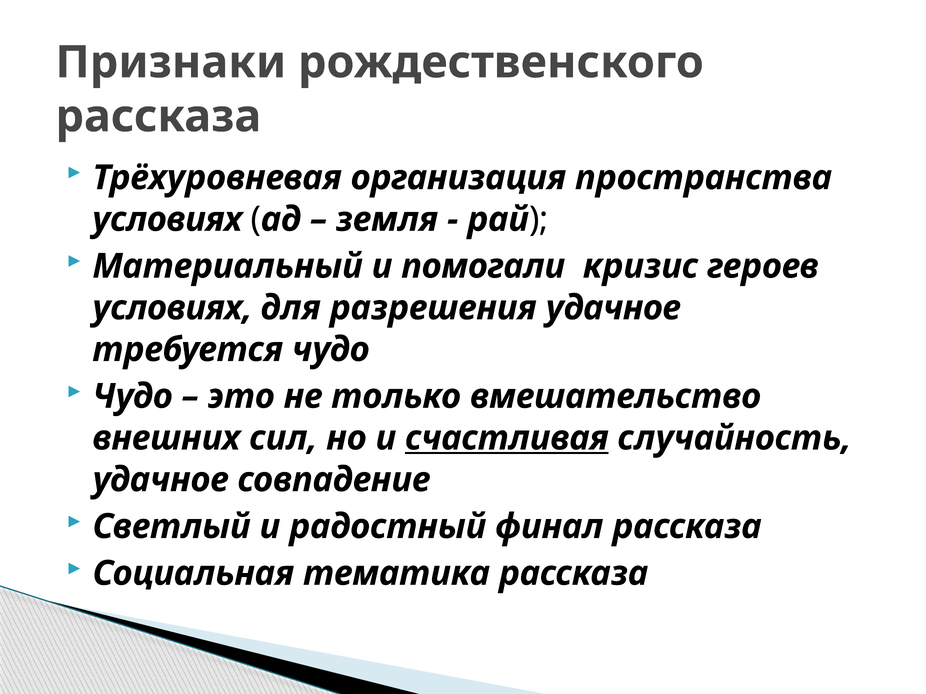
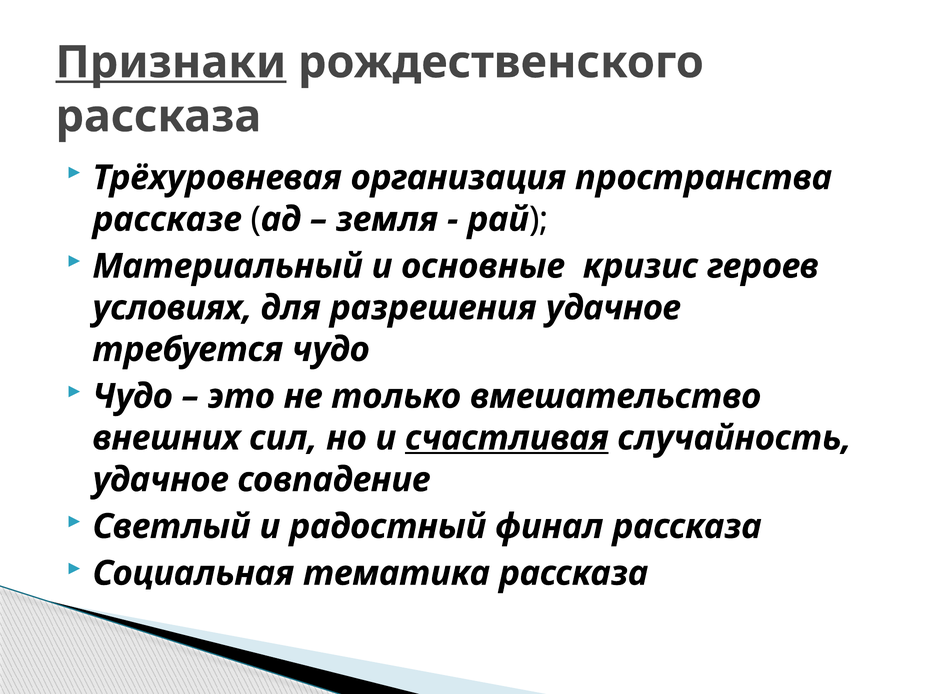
Признаки underline: none -> present
условиях at (167, 220): условиях -> рассказе
помогали: помогали -> основные
